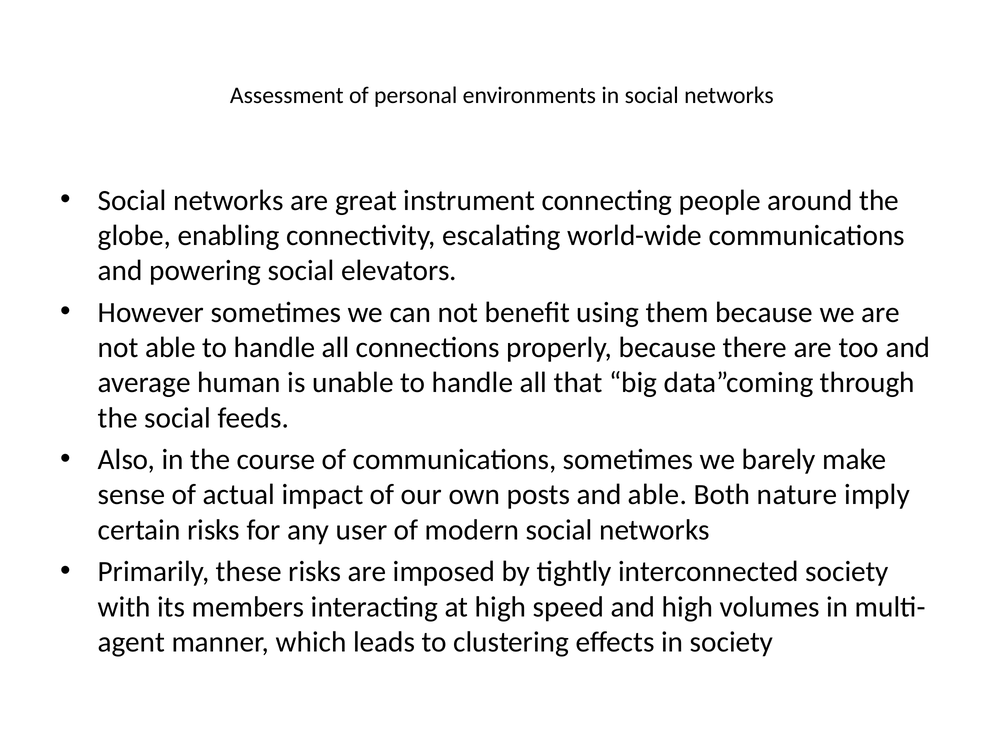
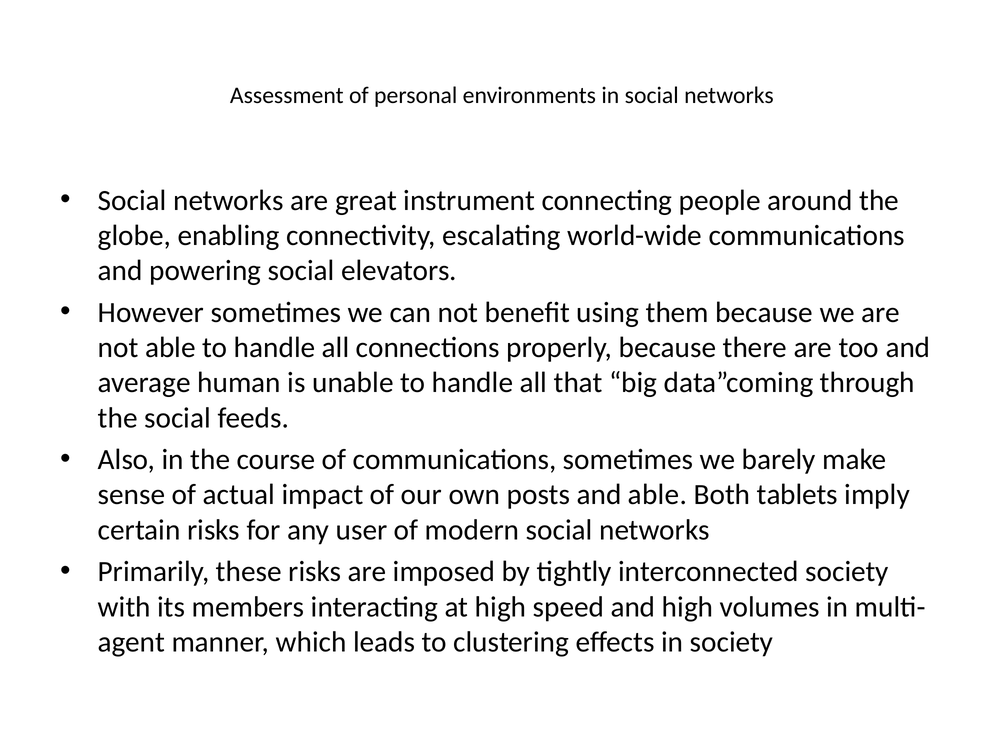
nature: nature -> tablets
